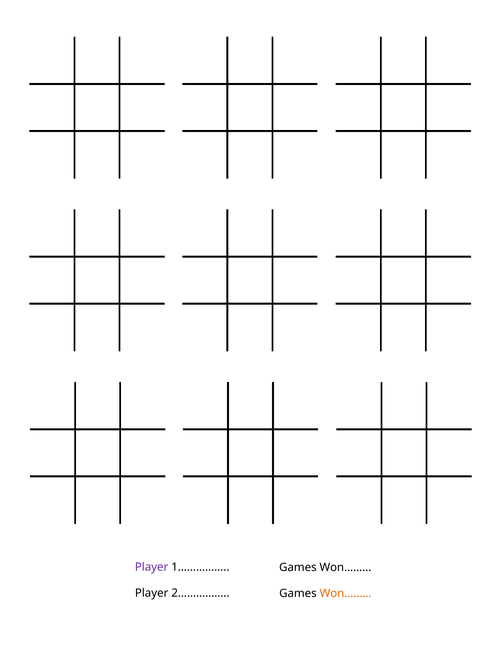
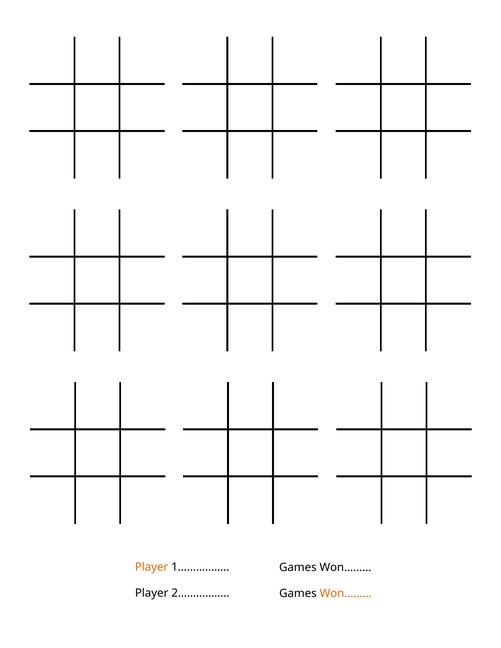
Player at (152, 567) colour: purple -> orange
